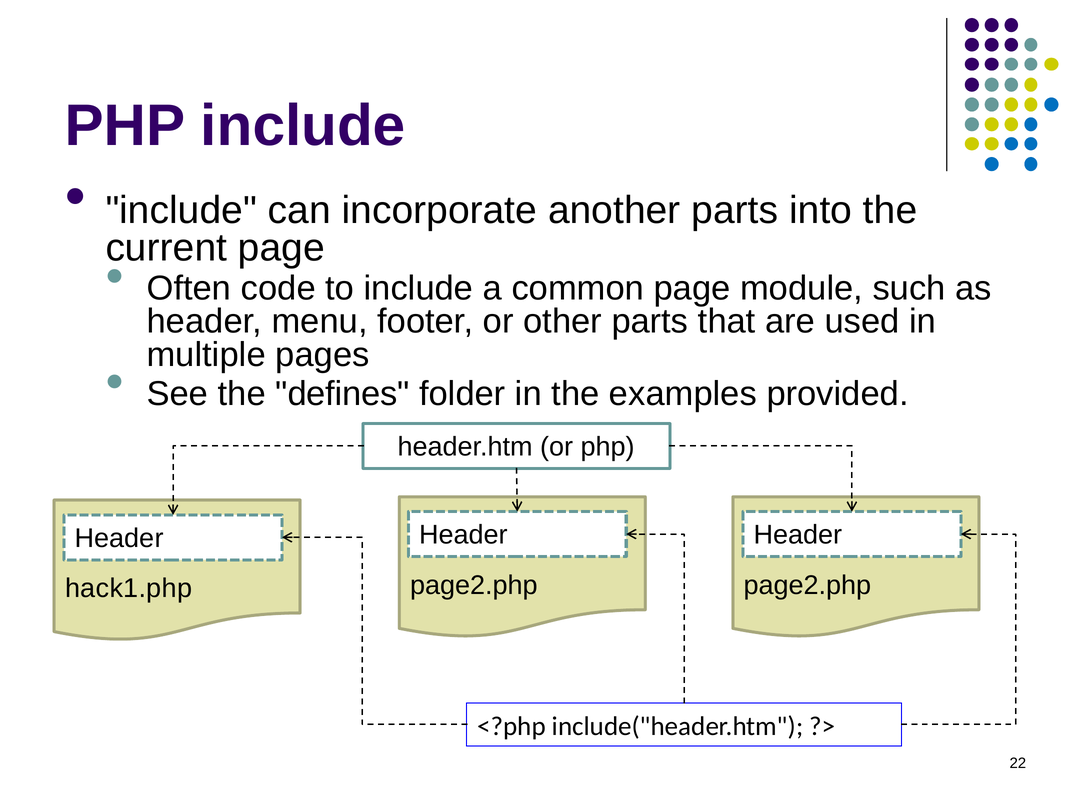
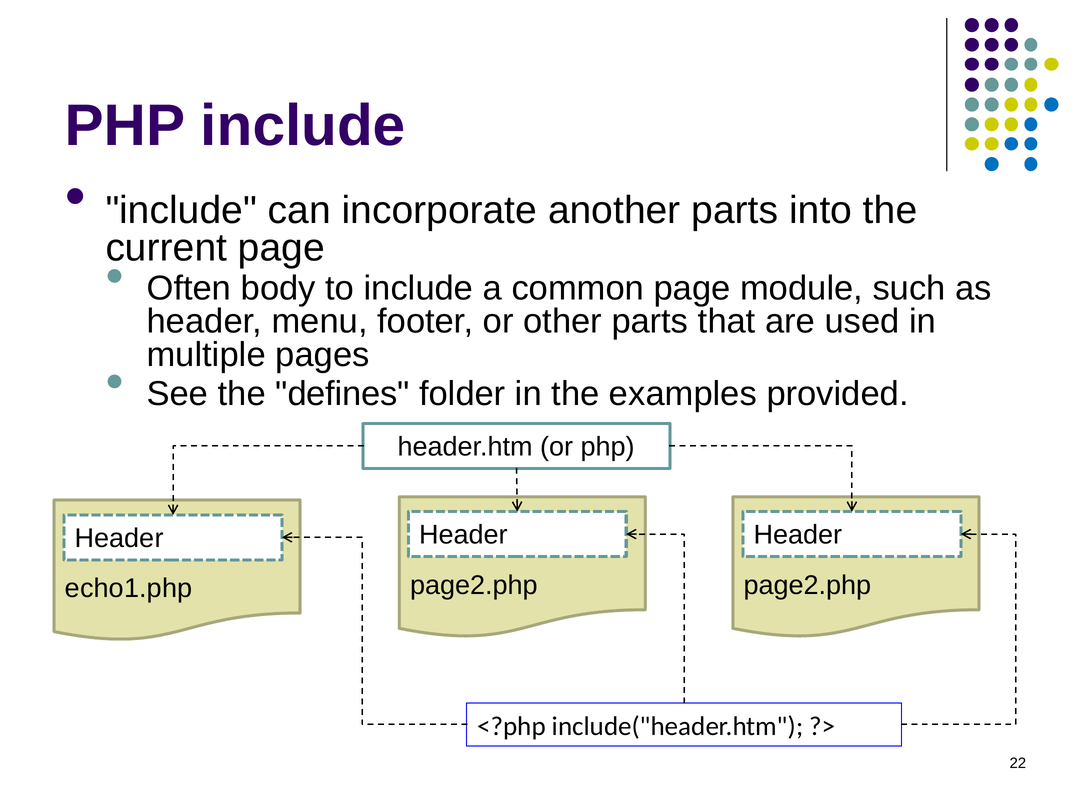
code: code -> body
hack1.php: hack1.php -> echo1.php
